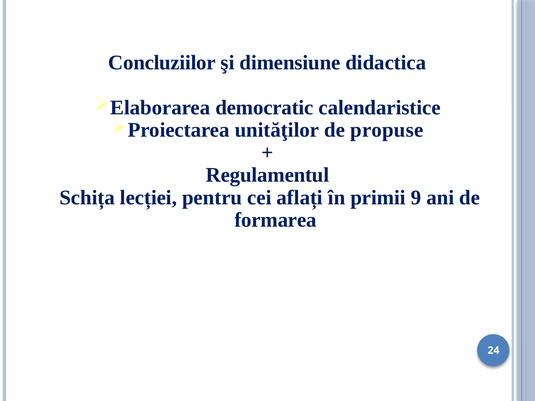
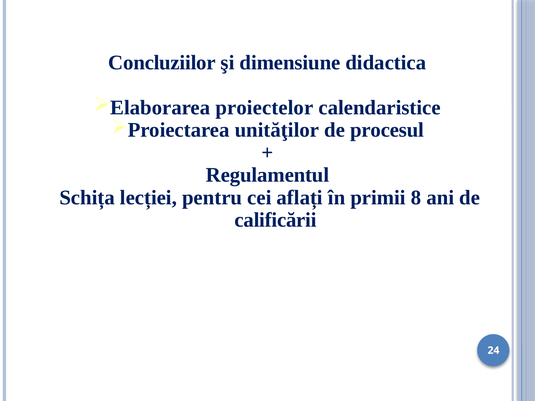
democratic: democratic -> proiectelor
propuse: propuse -> procesul
9: 9 -> 8
formarea: formarea -> calificării
